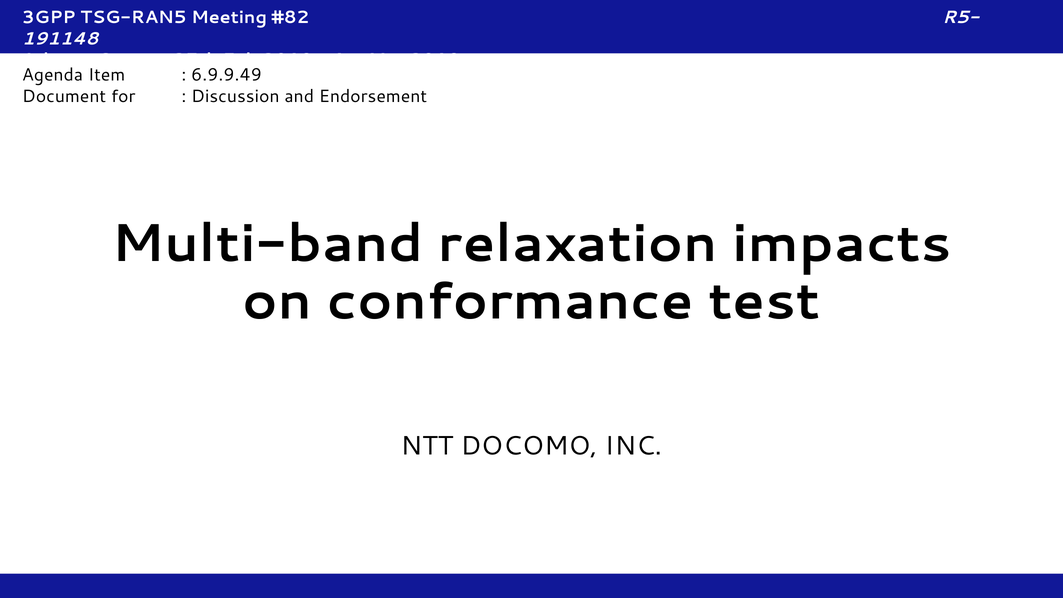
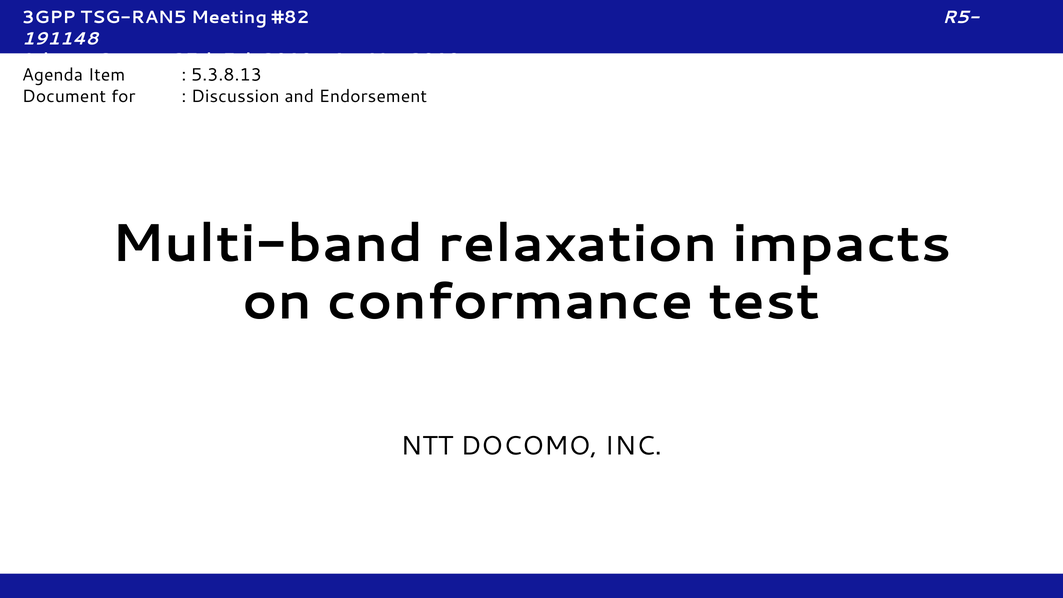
6.9.9.49: 6.9.9.49 -> 5.3.8.13
